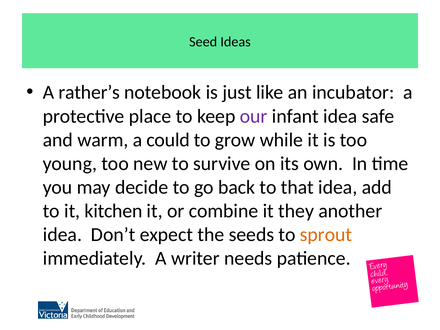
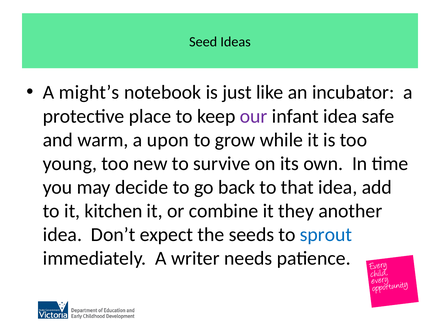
rather’s: rather’s -> might’s
could: could -> upon
sprout colour: orange -> blue
